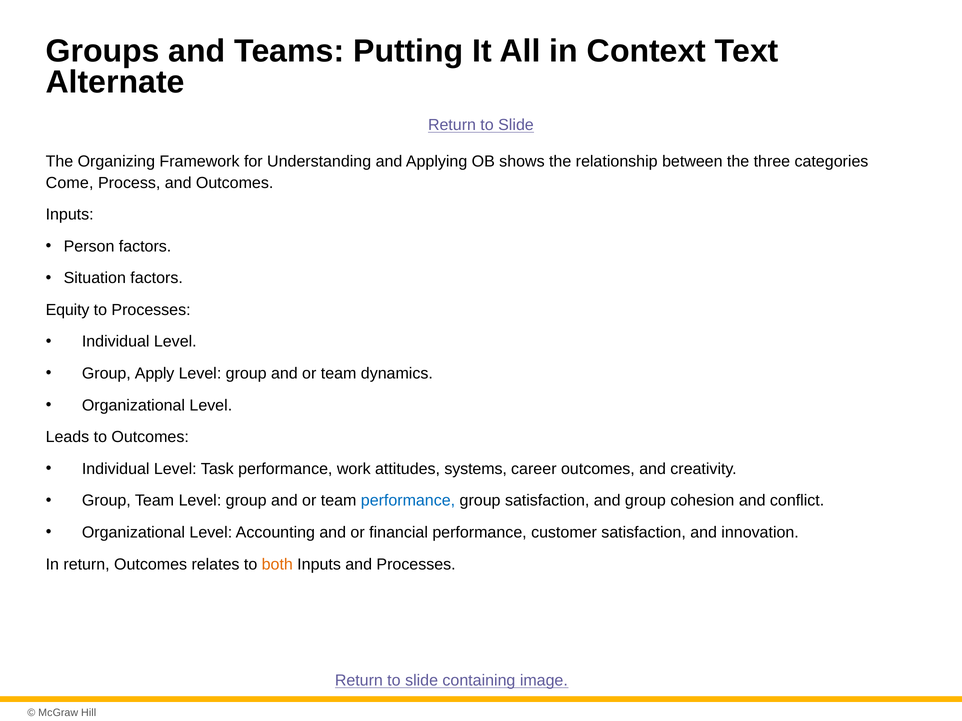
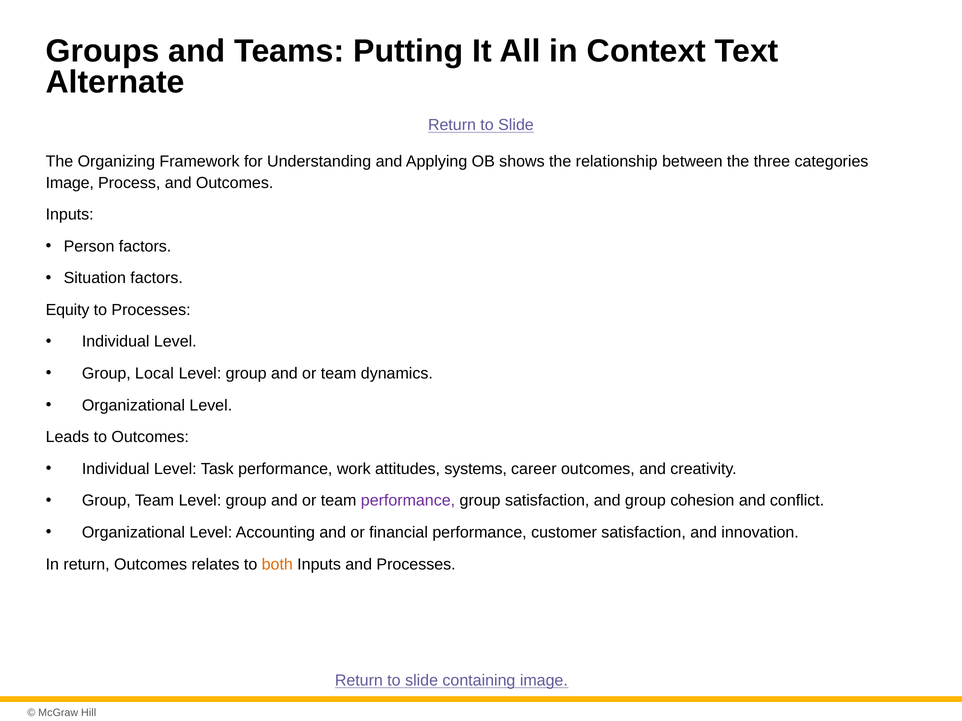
Come at (70, 183): Come -> Image
Apply: Apply -> Local
performance at (408, 501) colour: blue -> purple
